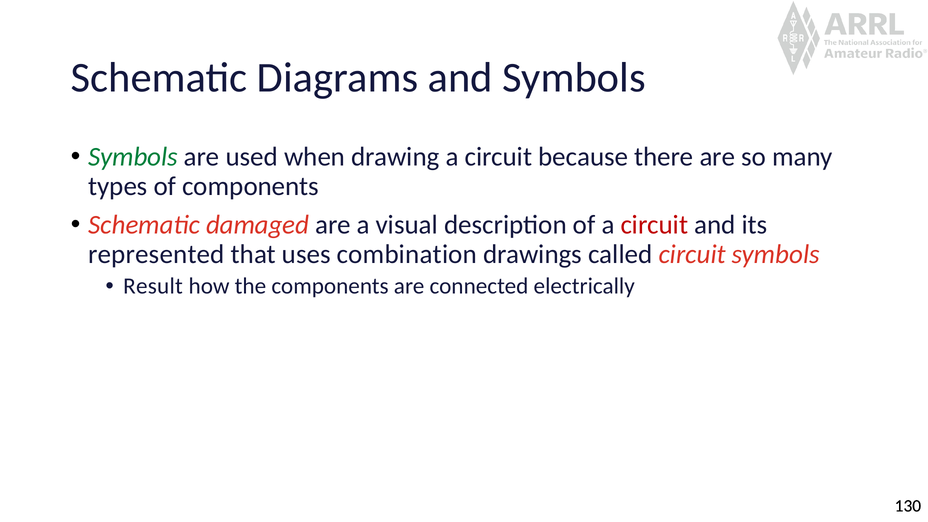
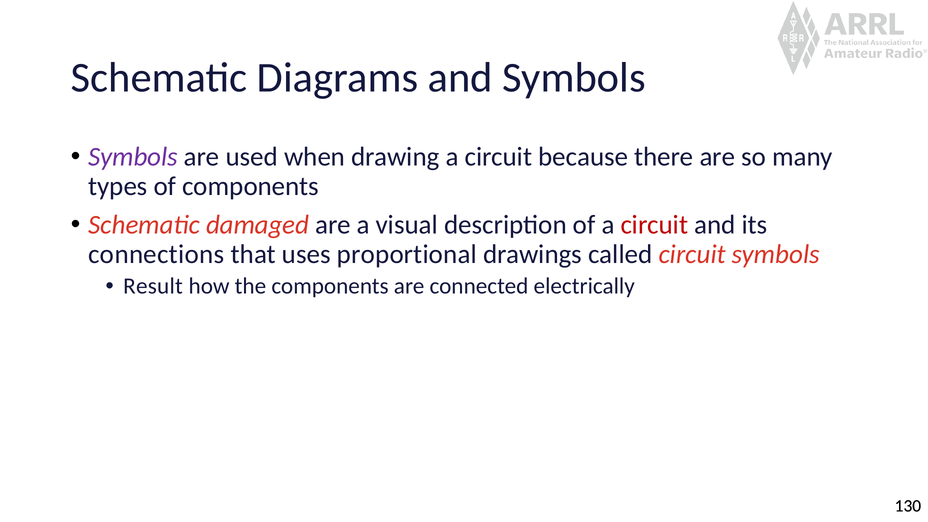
Symbols at (133, 157) colour: green -> purple
represented: represented -> connections
combination: combination -> proportional
